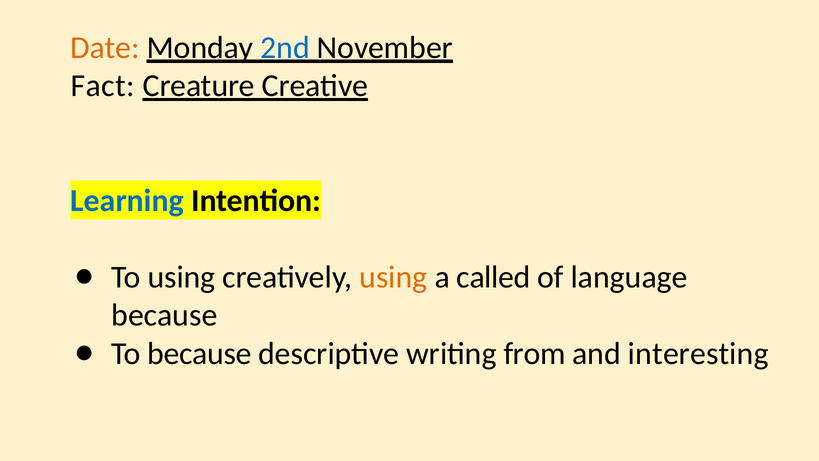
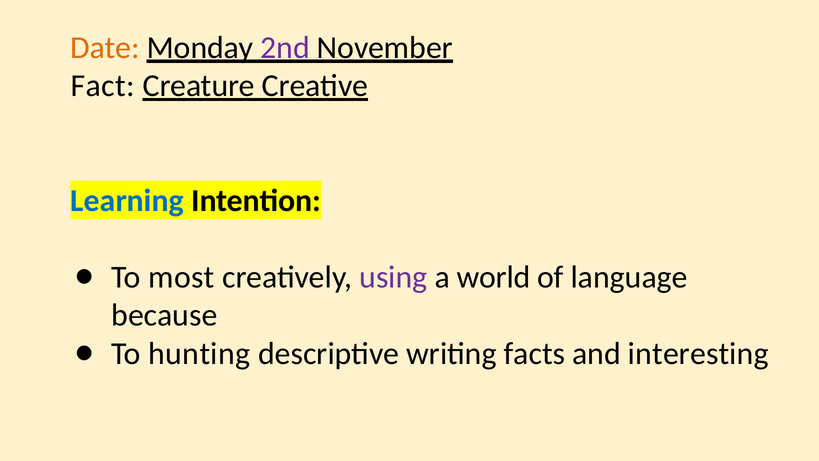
2nd colour: blue -> purple
To using: using -> most
using at (393, 277) colour: orange -> purple
called: called -> world
To because: because -> hunting
from: from -> facts
